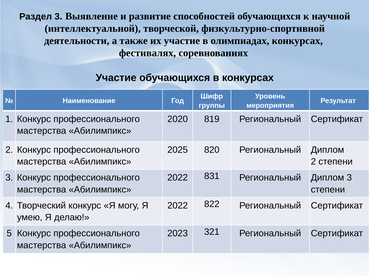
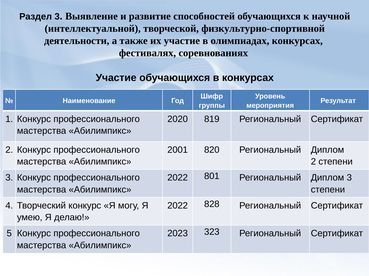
2025: 2025 -> 2001
831: 831 -> 801
822: 822 -> 828
321: 321 -> 323
